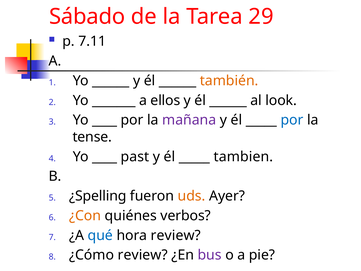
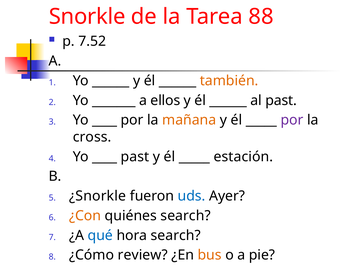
Sábado: Sábado -> Snorkle
29: 29 -> 88
7.11: 7.11 -> 7.52
al look: look -> past
mañana colour: purple -> orange
por at (292, 120) colour: blue -> purple
tense: tense -> cross
tambien: tambien -> estación
¿Spelling: ¿Spelling -> ¿Snorkle
uds colour: orange -> blue
quiénes verbos: verbos -> search
hora review: review -> search
bus colour: purple -> orange
